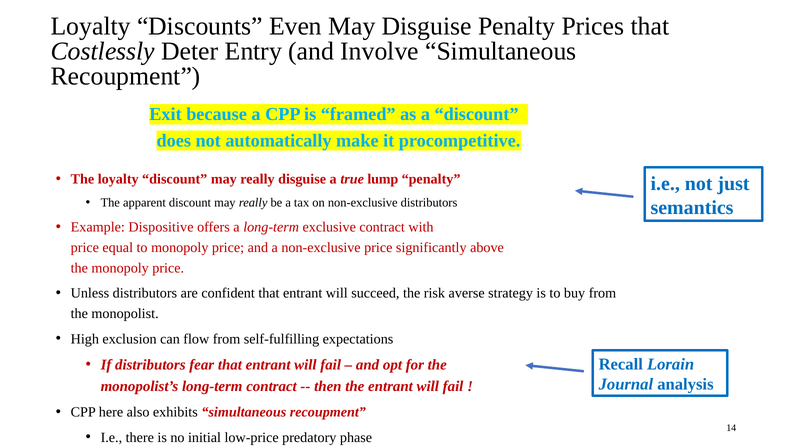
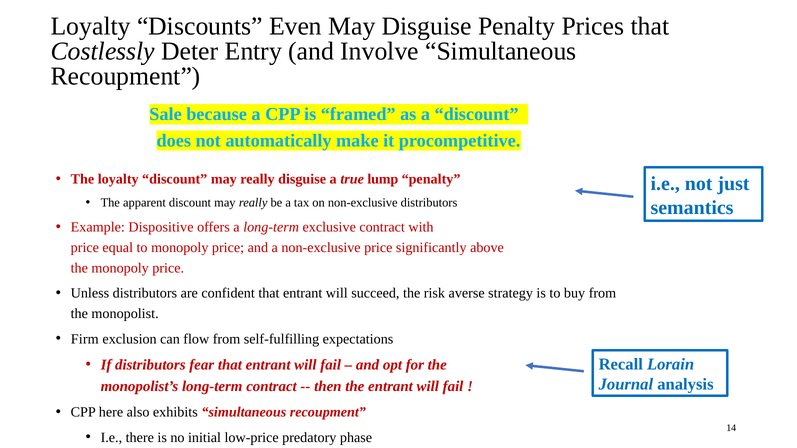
Exit: Exit -> Sale
High: High -> Firm
